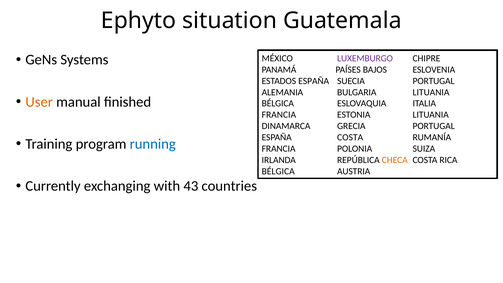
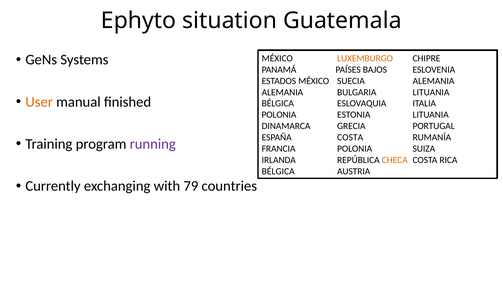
LUXEMBURGO colour: purple -> orange
ESTADOS ESPAÑA: ESPAÑA -> MÉXICO
SUECIA PORTUGAL: PORTUGAL -> ALEMANIA
FRANCIA at (279, 115): FRANCIA -> POLONIA
running colour: blue -> purple
43: 43 -> 79
